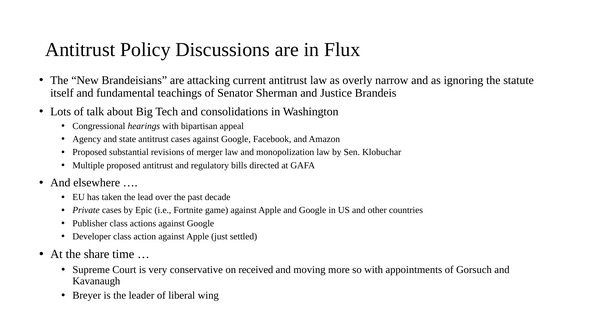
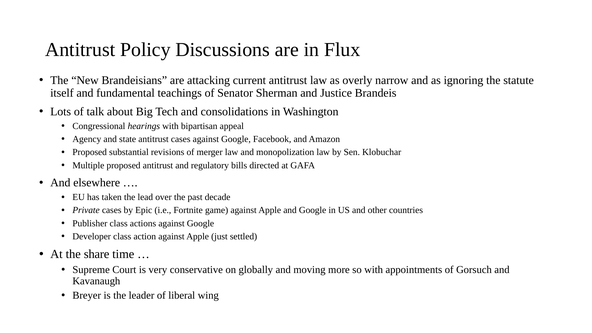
received: received -> globally
